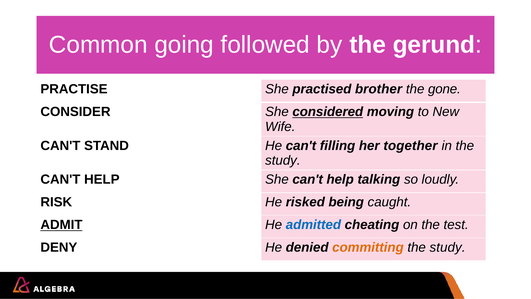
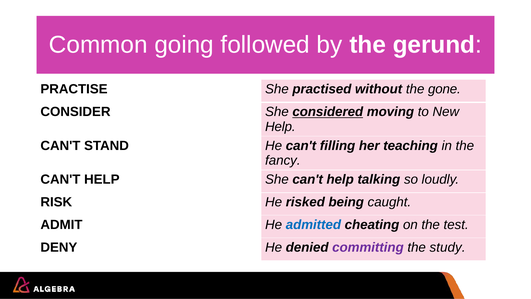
brother: brother -> without
Wife at (280, 127): Wife -> Help
together: together -> teaching
study at (283, 160): study -> fancy
ADMIT underline: present -> none
committing colour: orange -> purple
